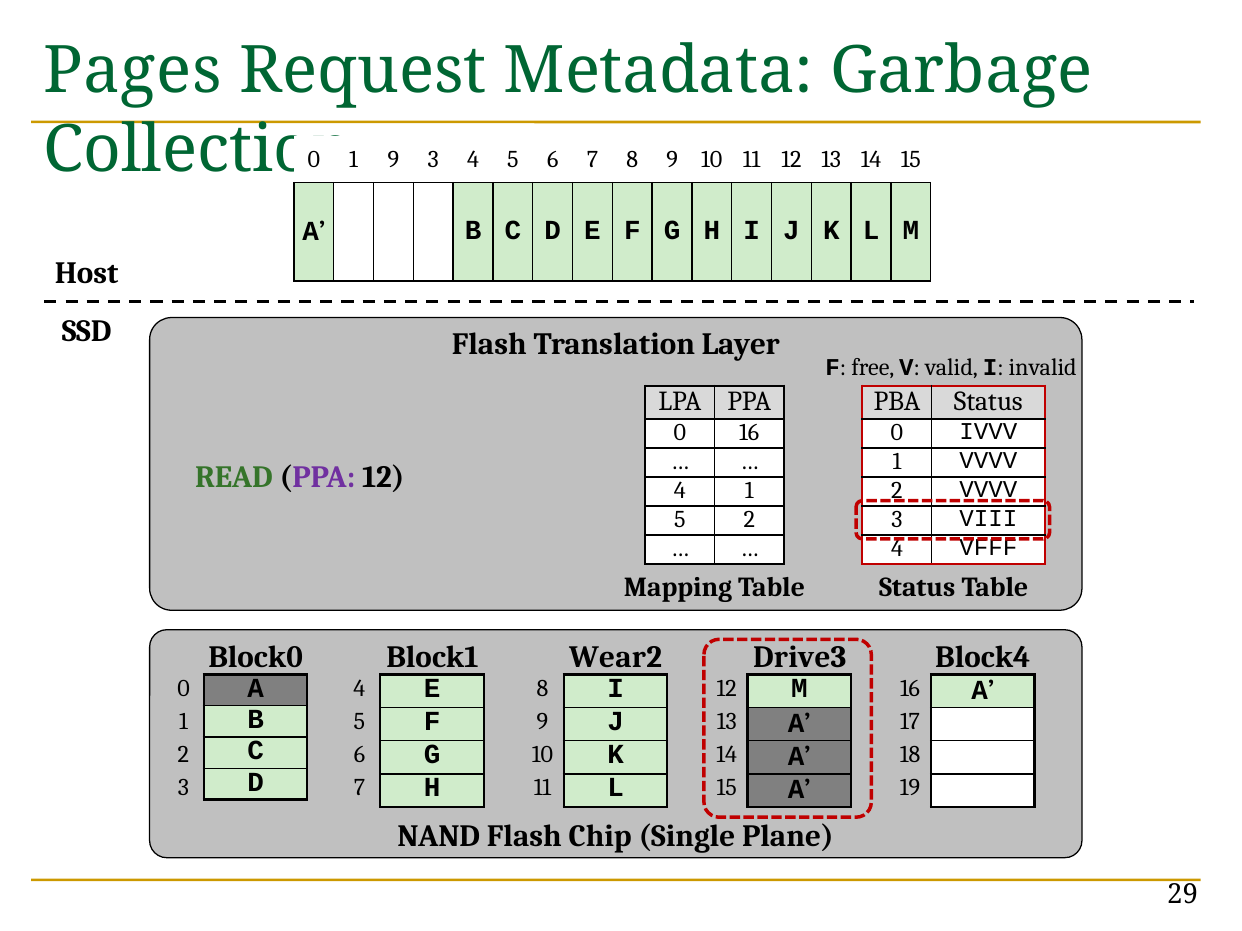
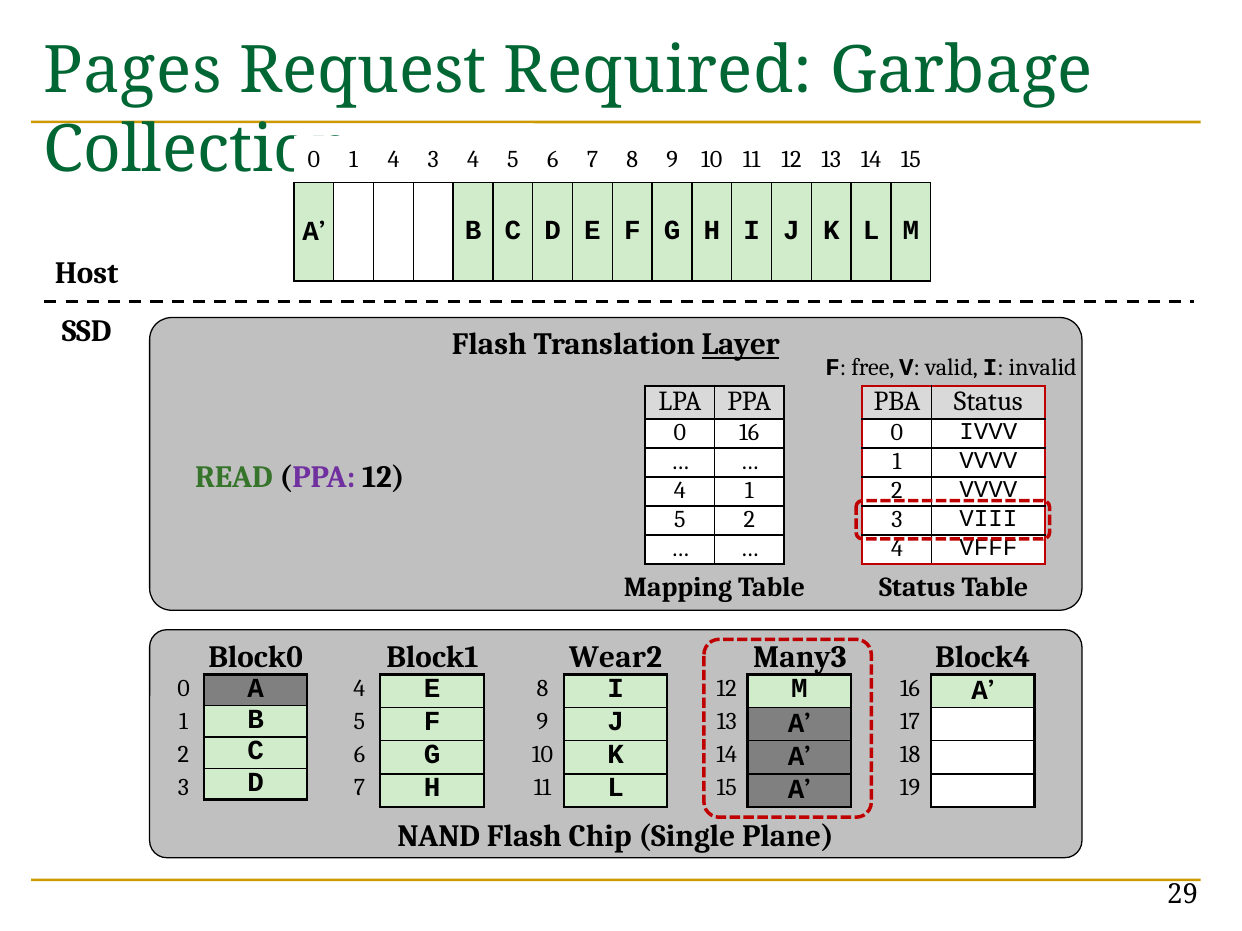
Metadata: Metadata -> Required
9 at (393, 159): 9 -> 4
Layer underline: none -> present
Drive3: Drive3 -> Many3
